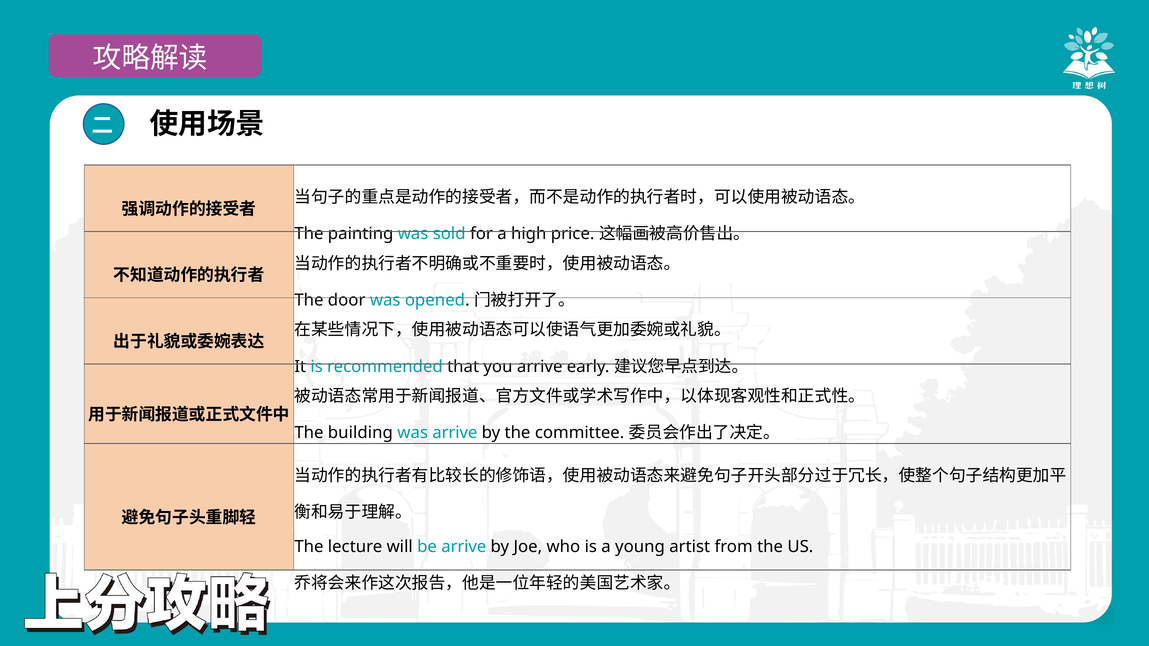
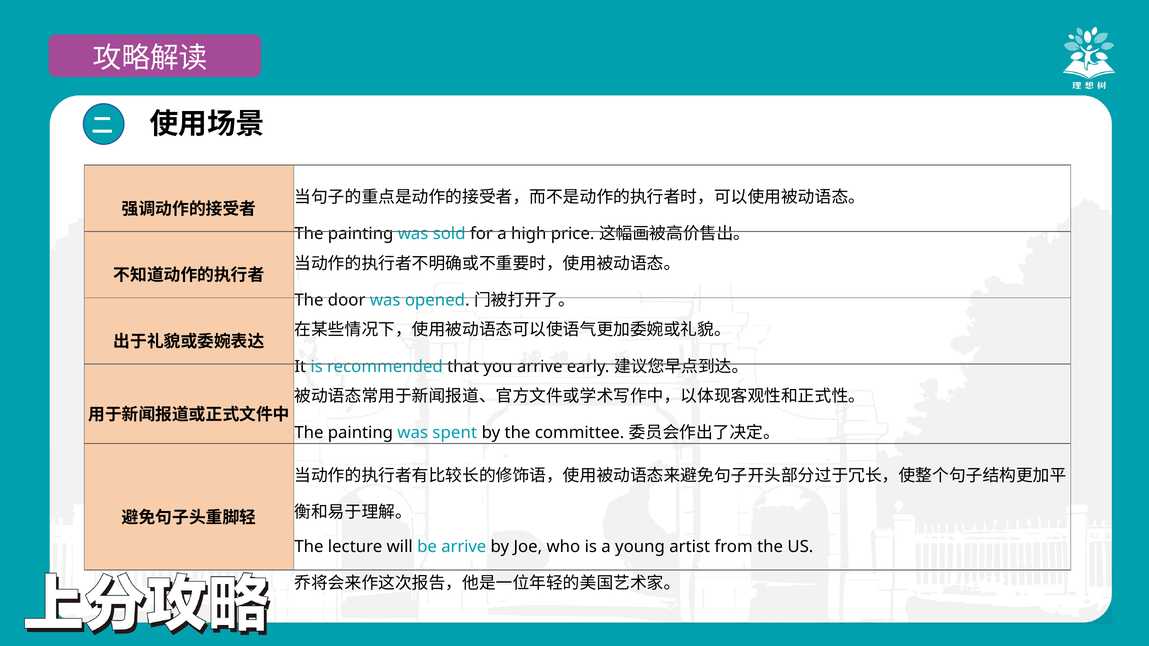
building at (360, 433): building -> painting
was arrive: arrive -> spent
